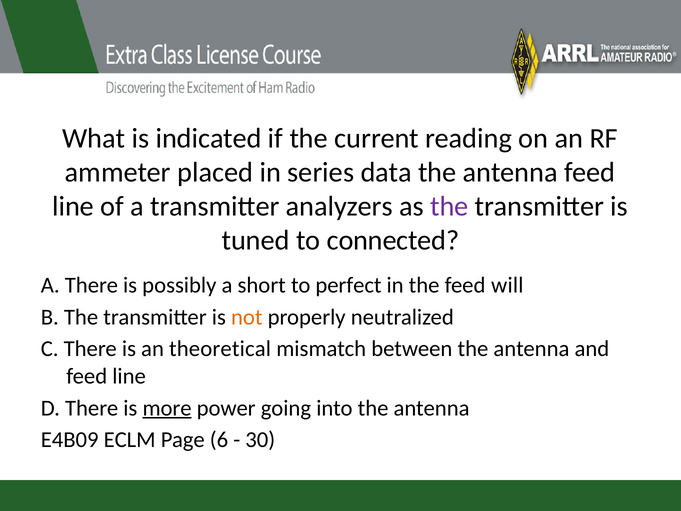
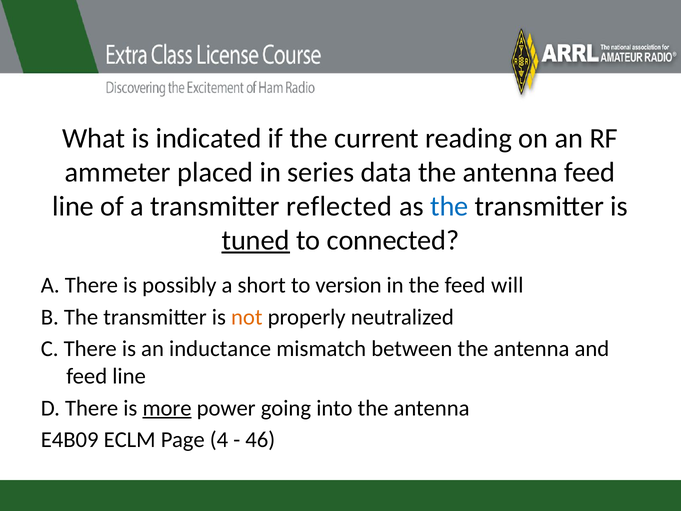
analyzers: analyzers -> reflected
the at (449, 206) colour: purple -> blue
tuned underline: none -> present
perfect: perfect -> version
theoretical: theoretical -> inductance
6: 6 -> 4
30: 30 -> 46
